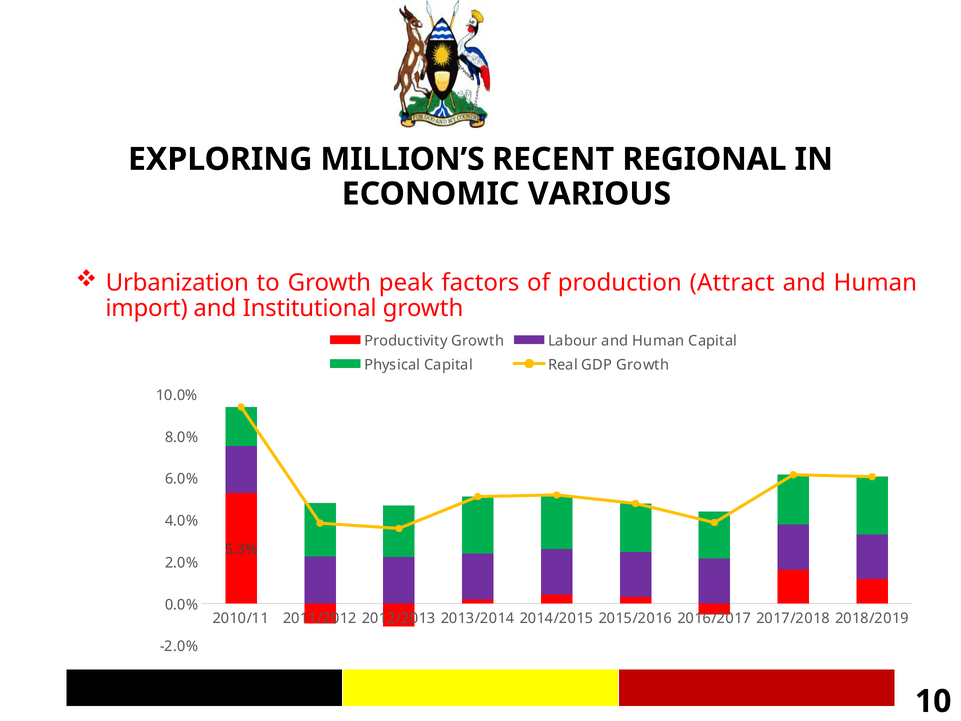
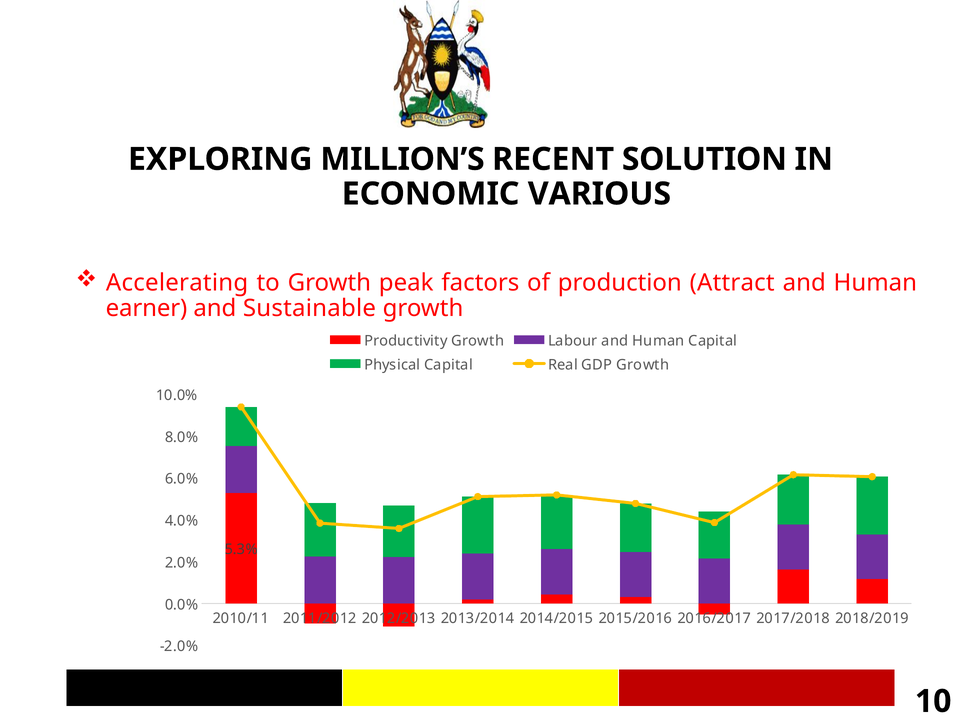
REGIONAL: REGIONAL -> SOLUTION
Urbanization: Urbanization -> Accelerating
import: import -> earner
Institutional: Institutional -> Sustainable
